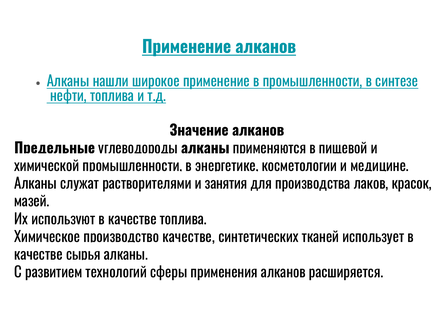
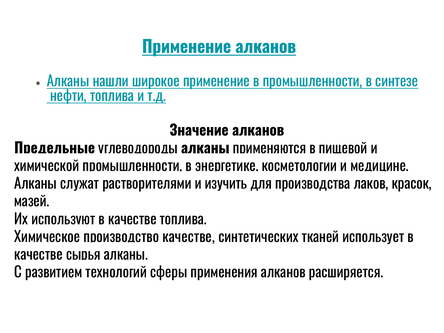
занятия: занятия -> изучить
